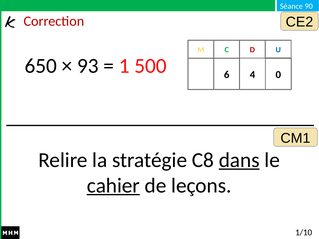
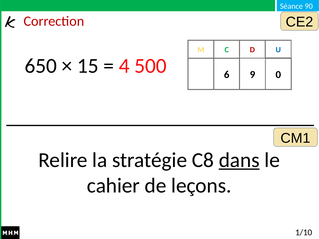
93: 93 -> 15
1: 1 -> 4
4: 4 -> 9
cahier underline: present -> none
